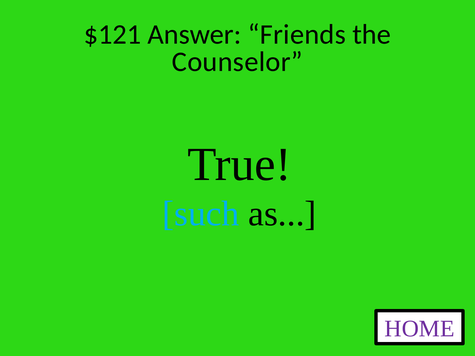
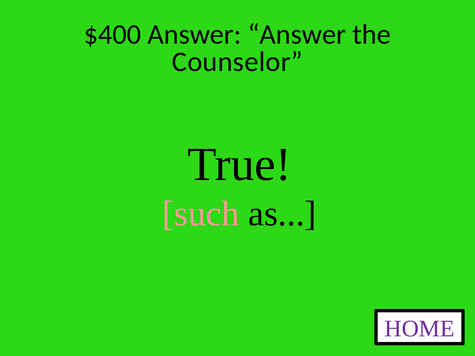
$121: $121 -> $400
Answer Friends: Friends -> Answer
such colour: light blue -> pink
